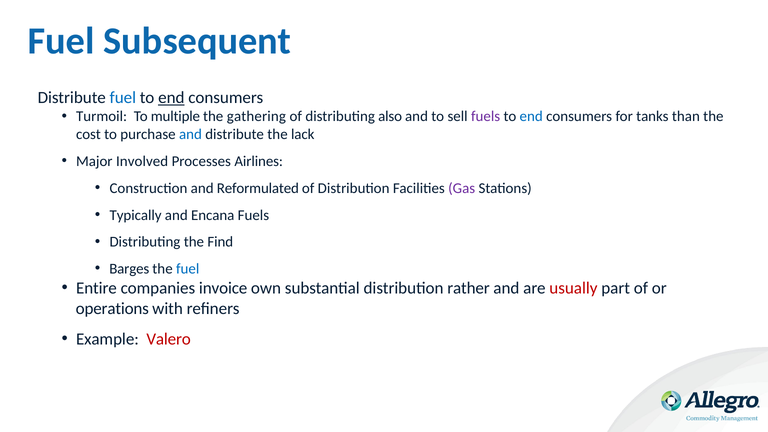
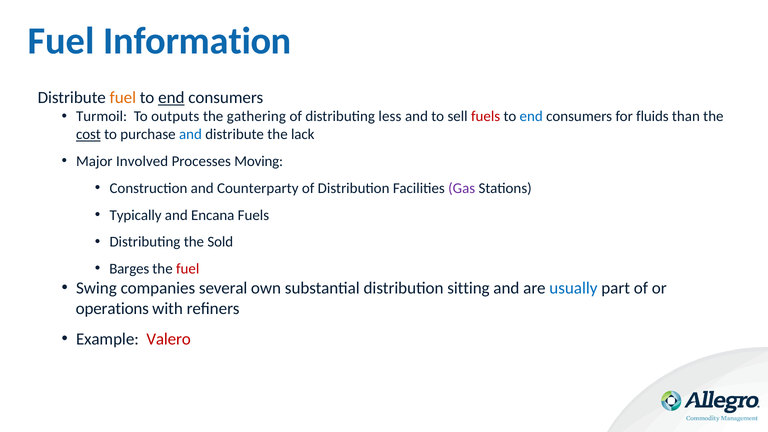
Subsequent: Subsequent -> Information
fuel at (123, 97) colour: blue -> orange
multiple: multiple -> outputs
also: also -> less
fuels at (486, 117) colour: purple -> red
tanks: tanks -> fluids
cost underline: none -> present
Airlines: Airlines -> Moving
Reformulated: Reformulated -> Counterparty
Find: Find -> Sold
fuel at (188, 269) colour: blue -> red
Entire: Entire -> Swing
invoice: invoice -> several
rather: rather -> sitting
usually colour: red -> blue
